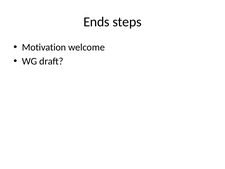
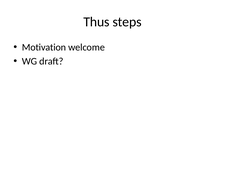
Ends: Ends -> Thus
